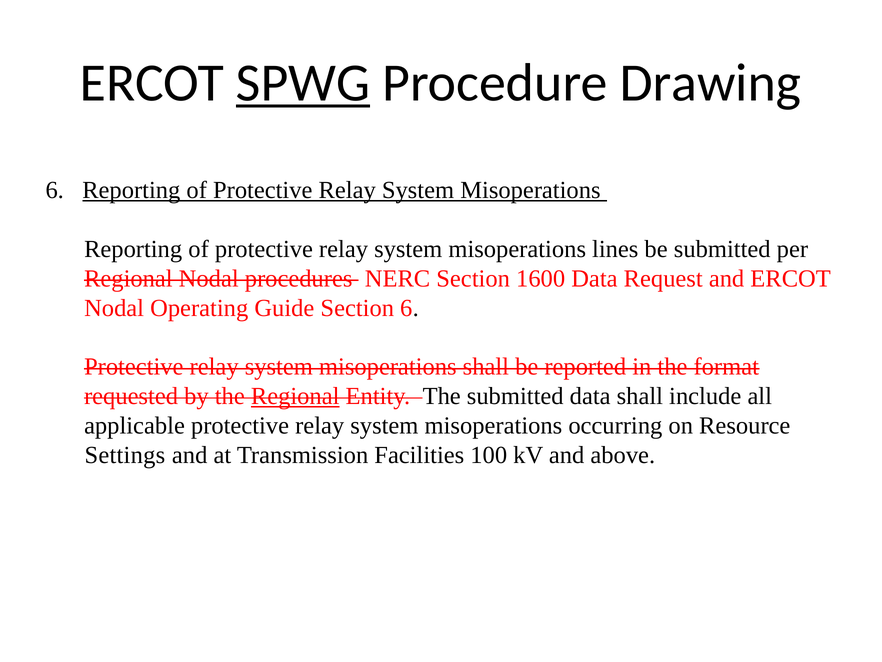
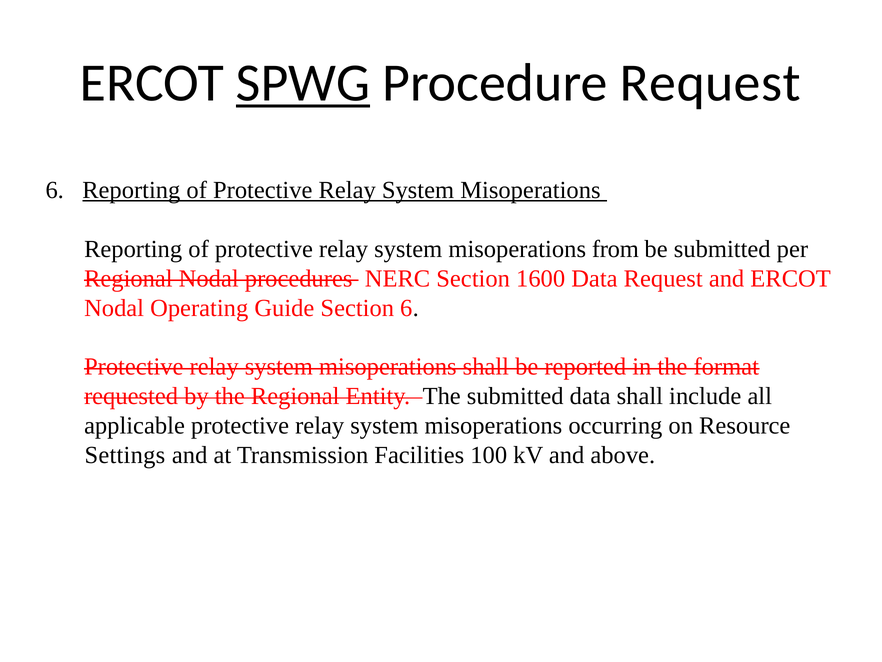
Procedure Drawing: Drawing -> Request
lines: lines -> from
Regional at (295, 396) underline: present -> none
